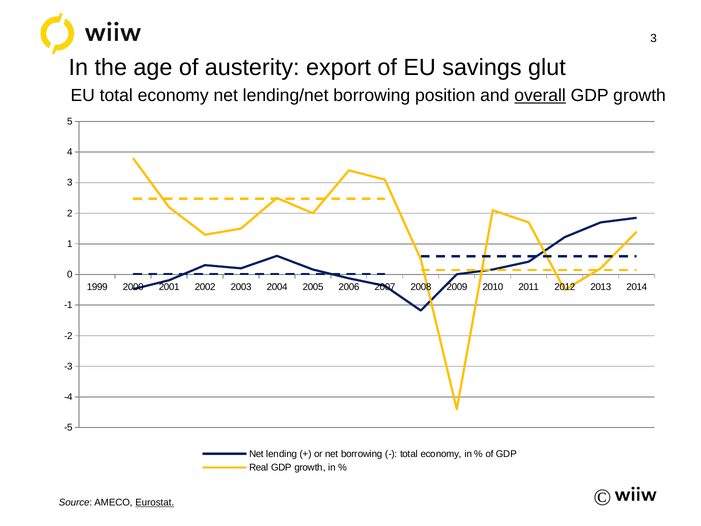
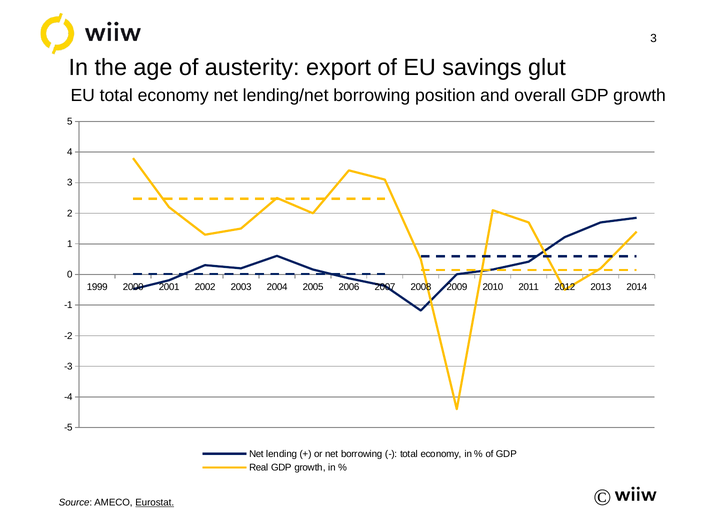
overall underline: present -> none
